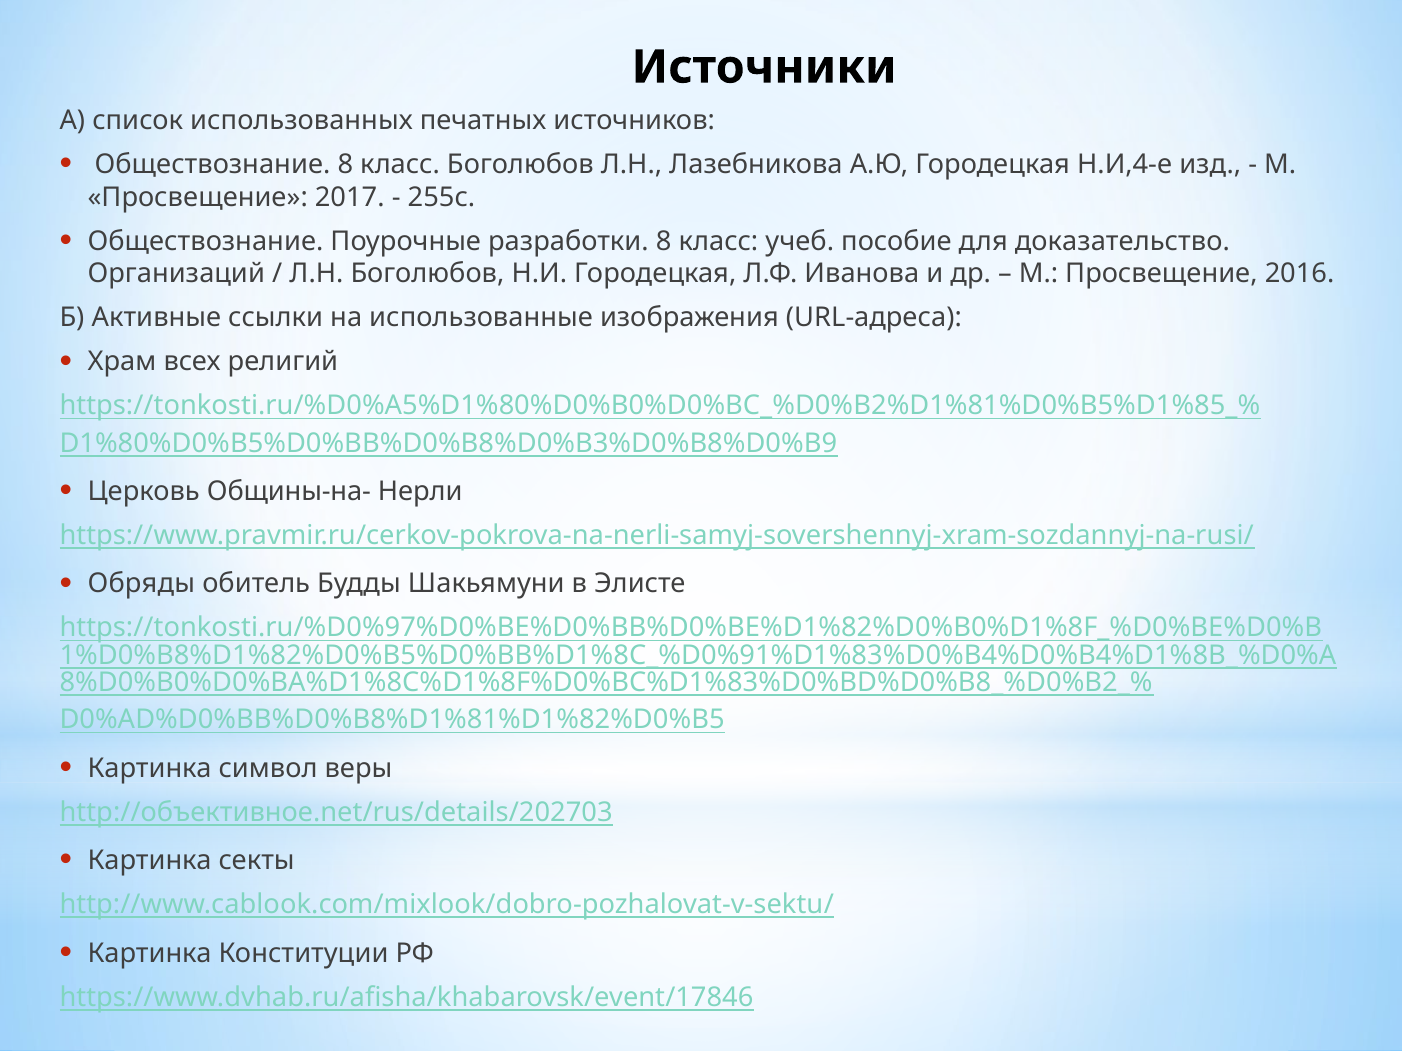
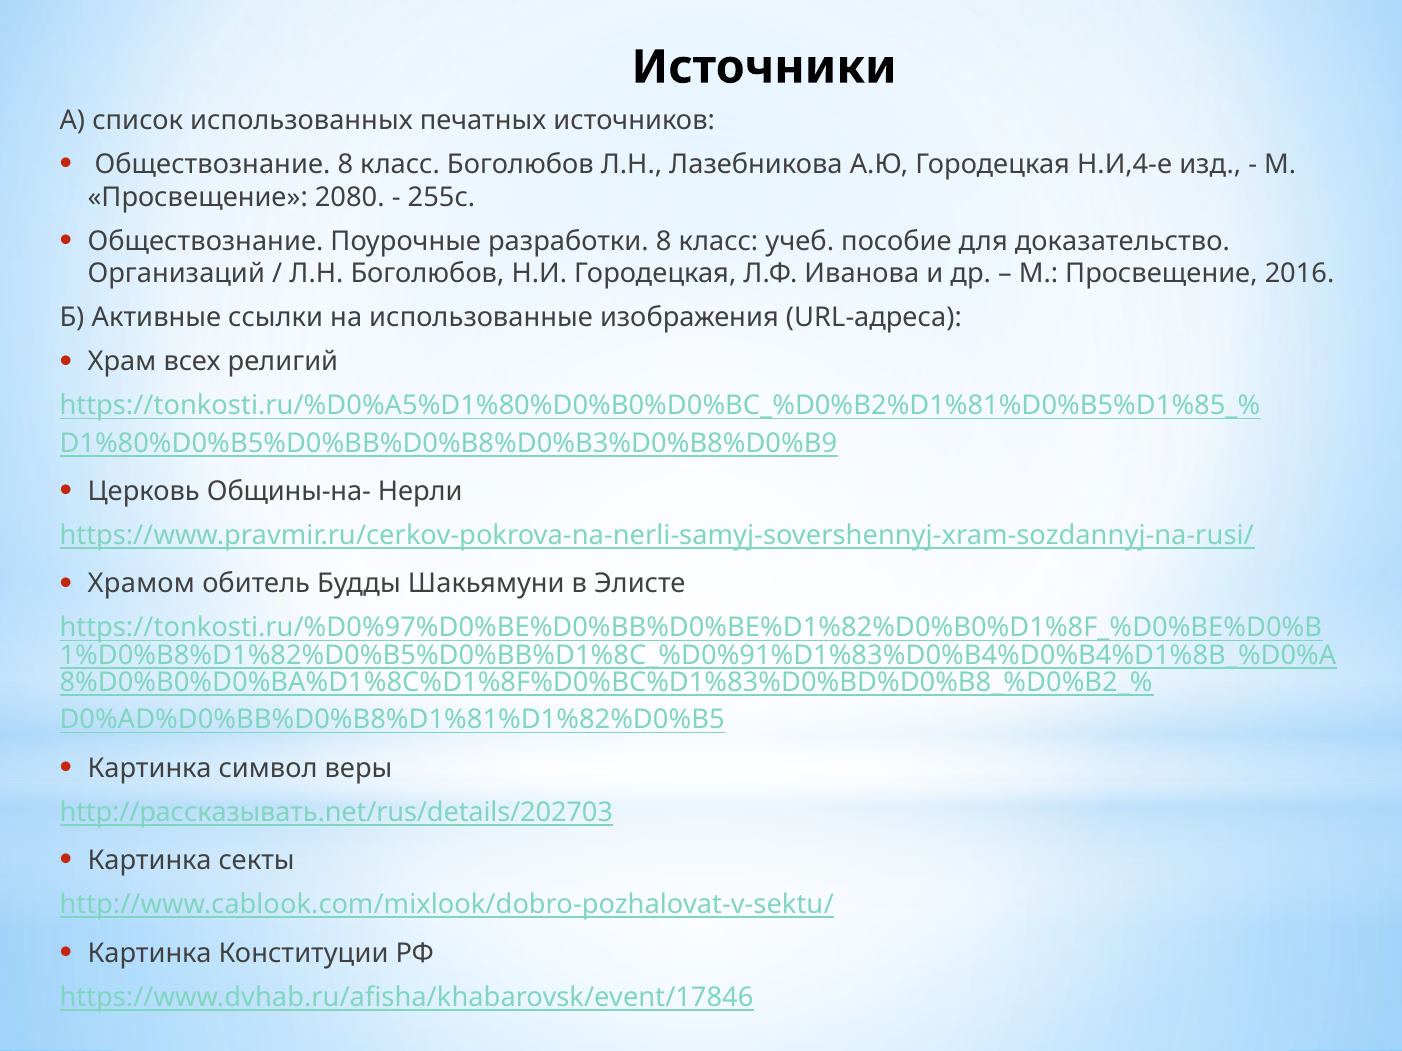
2017: 2017 -> 2080
Обряды: Обряды -> Храмом
http://объективное.net/rus/details/202703: http://объективное.net/rus/details/202703 -> http://рассказывать.net/rus/details/202703
